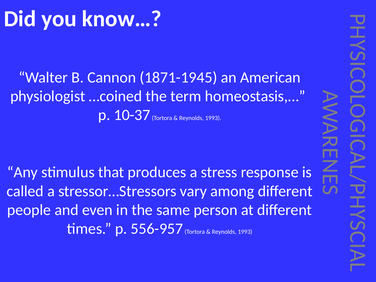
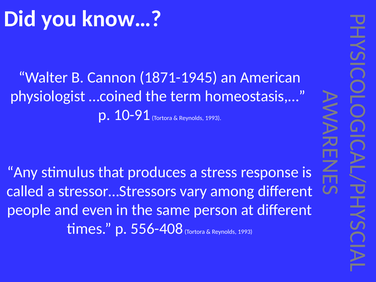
10-37: 10-37 -> 10-91
556-957: 556-957 -> 556-408
